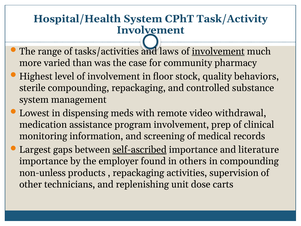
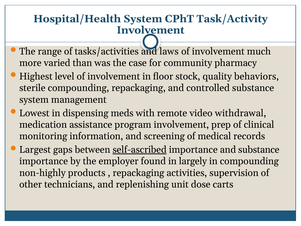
involvement at (218, 51) underline: present -> none
and literature: literature -> substance
others: others -> largely
non-unless: non-unless -> non-highly
